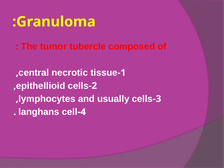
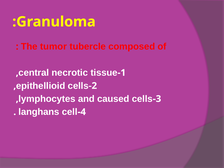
usually: usually -> caused
